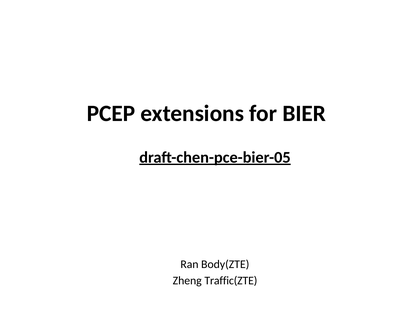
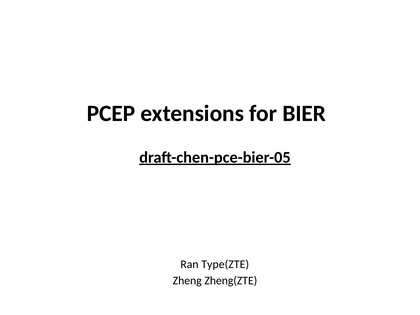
Body(ZTE: Body(ZTE -> Type(ZTE
Traffic(ZTE: Traffic(ZTE -> Zheng(ZTE
